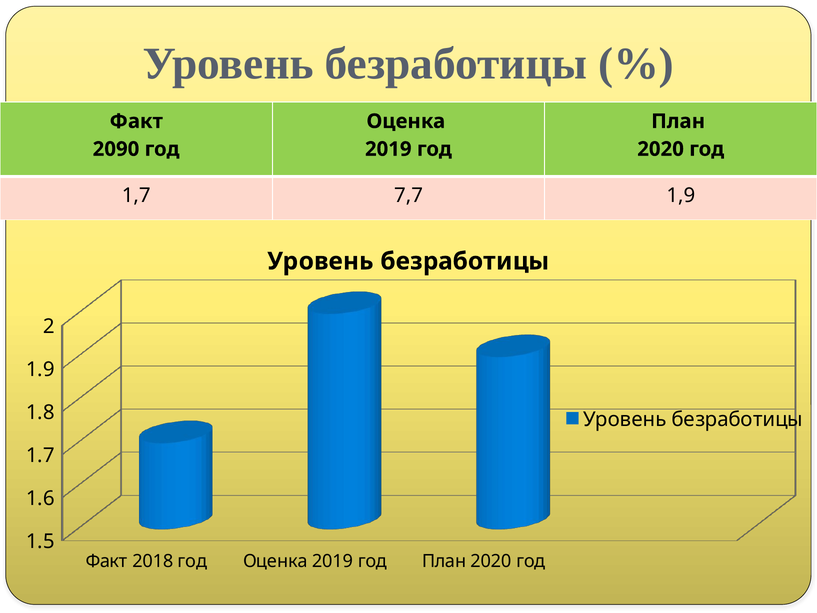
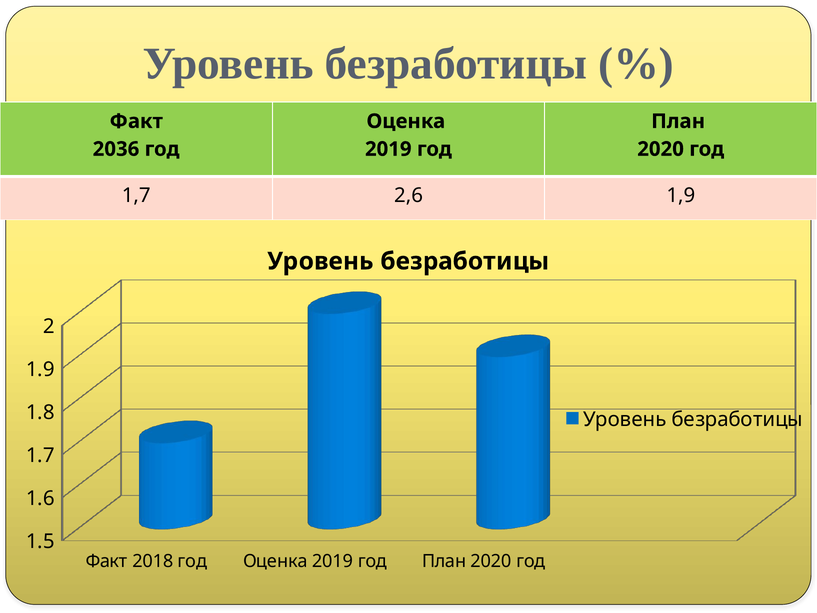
2090: 2090 -> 2036
7,7: 7,7 -> 2,6
